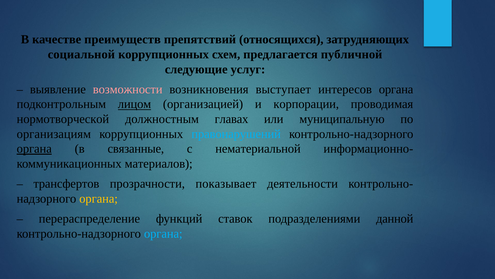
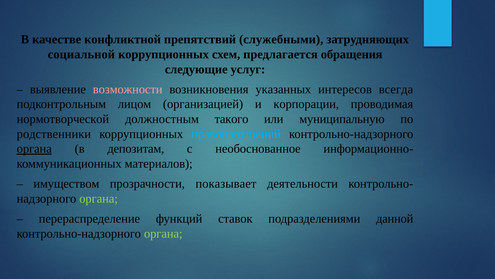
преимуществ: преимуществ -> конфликтной
относящихся: относящихся -> служебными
публичной: публичной -> обращения
выступает: выступает -> указанных
интересов органа: органа -> всегда
лицом underline: present -> none
главах: главах -> такого
организациям: организациям -> родственники
связанные: связанные -> депозитам
нематериальной: нематериальной -> необоснованное
трансфертов: трансфертов -> имуществом
органа at (99, 198) colour: yellow -> light green
органа at (163, 233) colour: light blue -> light green
